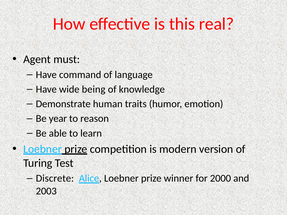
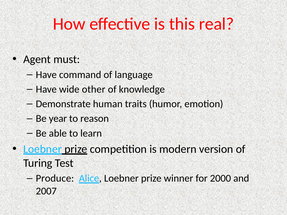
being: being -> other
Discrete: Discrete -> Produce
2003: 2003 -> 2007
